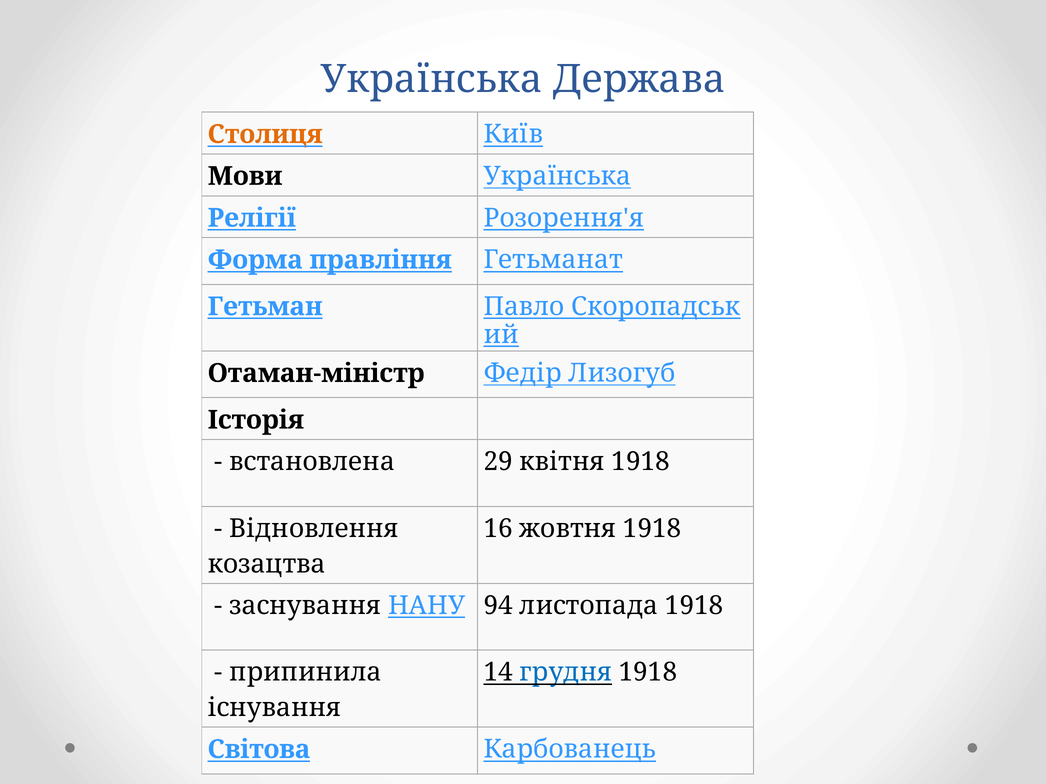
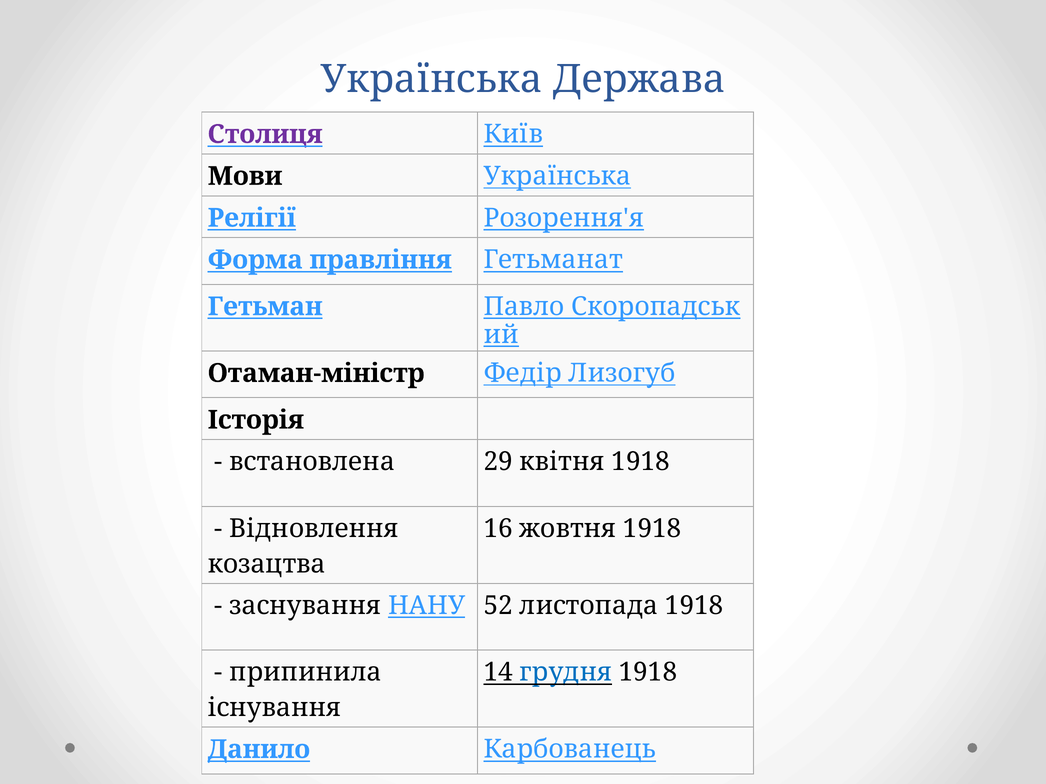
Столиця colour: orange -> purple
94: 94 -> 52
Світова: Світова -> Данило
